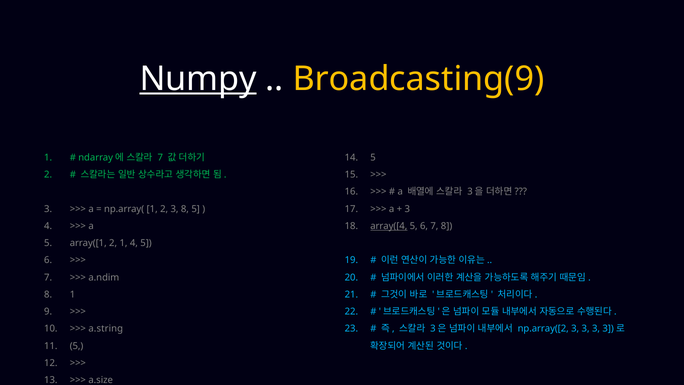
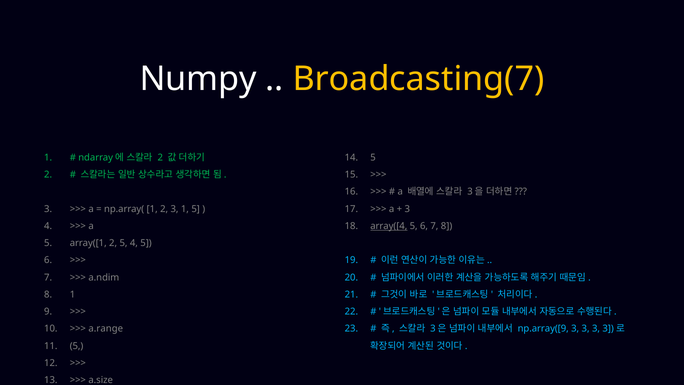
Numpy underline: present -> none
Broadcasting(9: Broadcasting(9 -> Broadcasting(7
7 at (160, 157): 7 -> 2
3 8: 8 -> 1
2 1: 1 -> 5
a.string: a.string -> a.range
np.array([2: np.array([2 -> np.array([9
